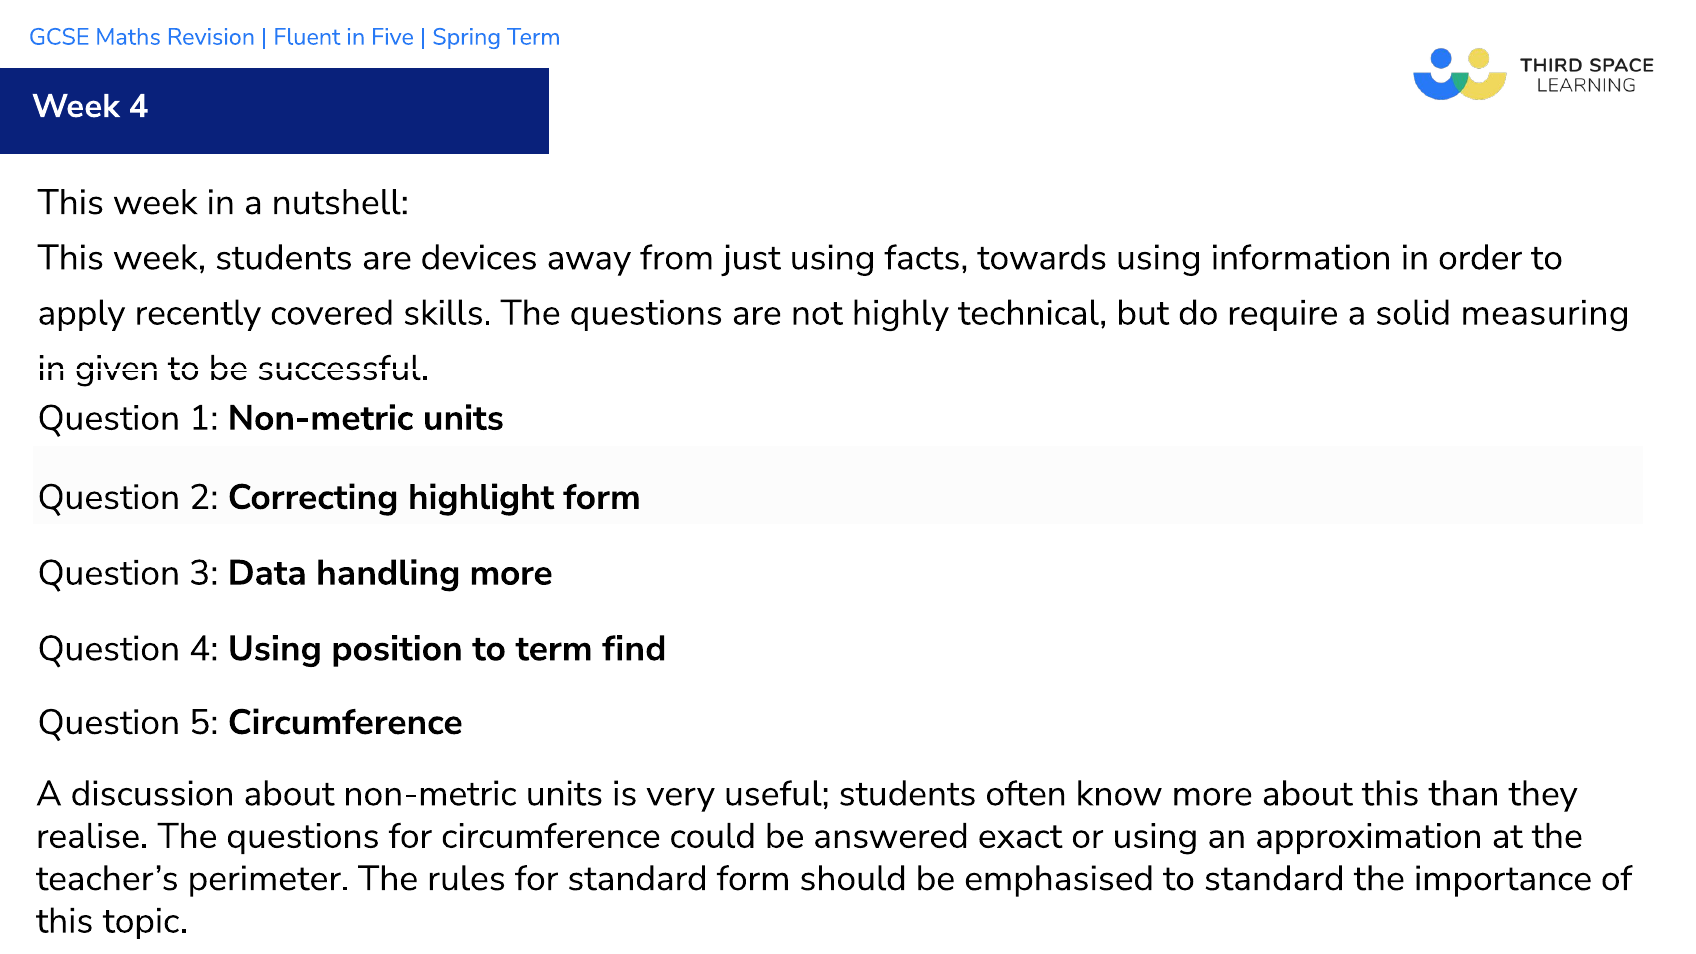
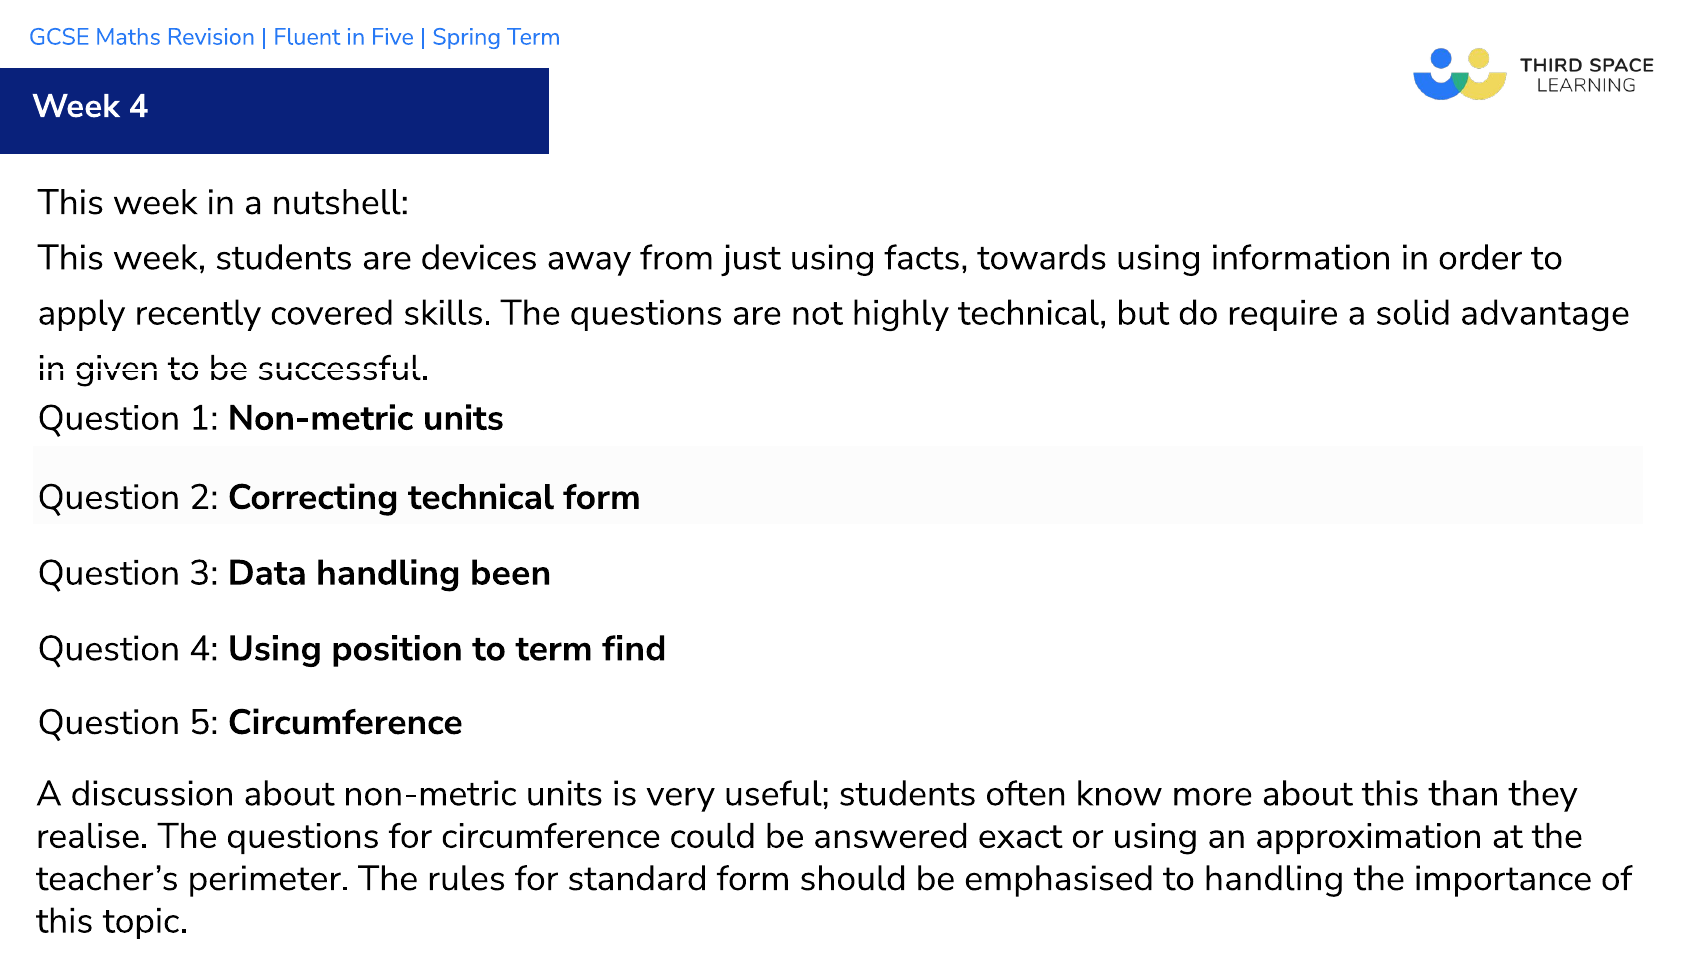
measuring: measuring -> advantage
Correcting highlight: highlight -> technical
handling more: more -> been
to standard: standard -> handling
